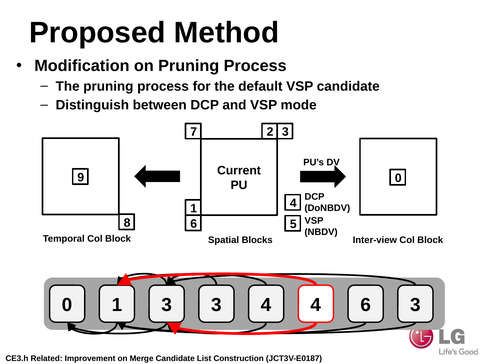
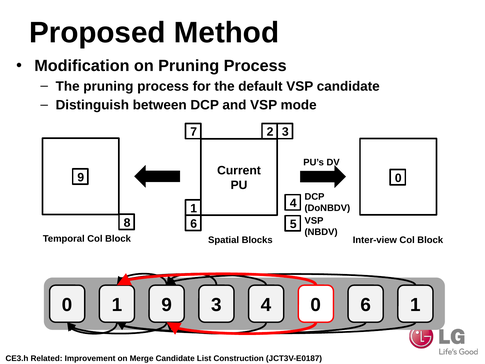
1 3: 3 -> 9
4 4: 4 -> 0
6 3: 3 -> 1
